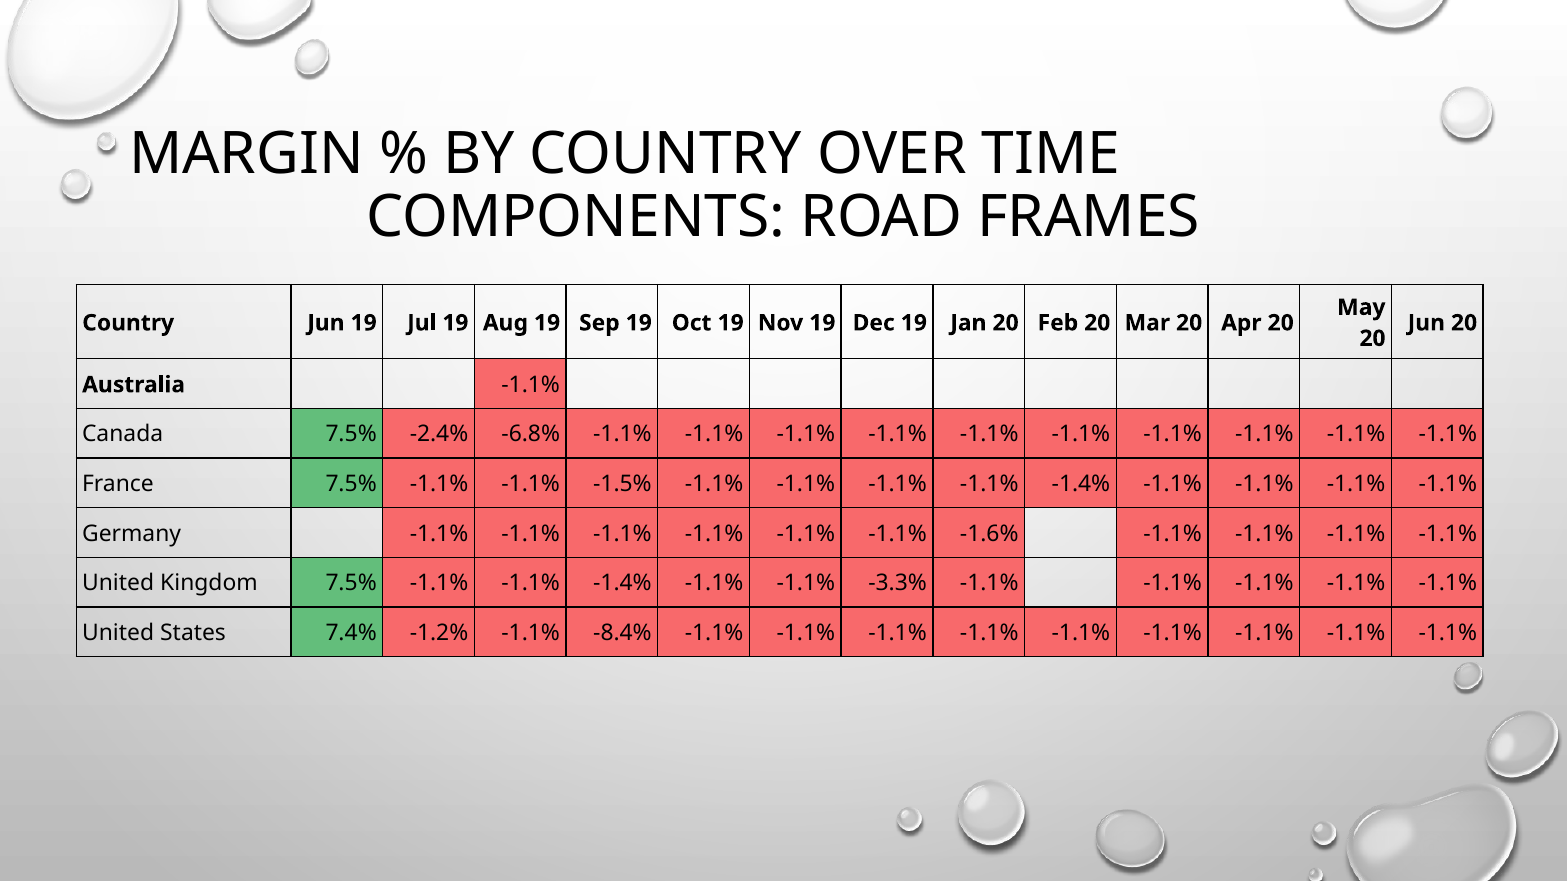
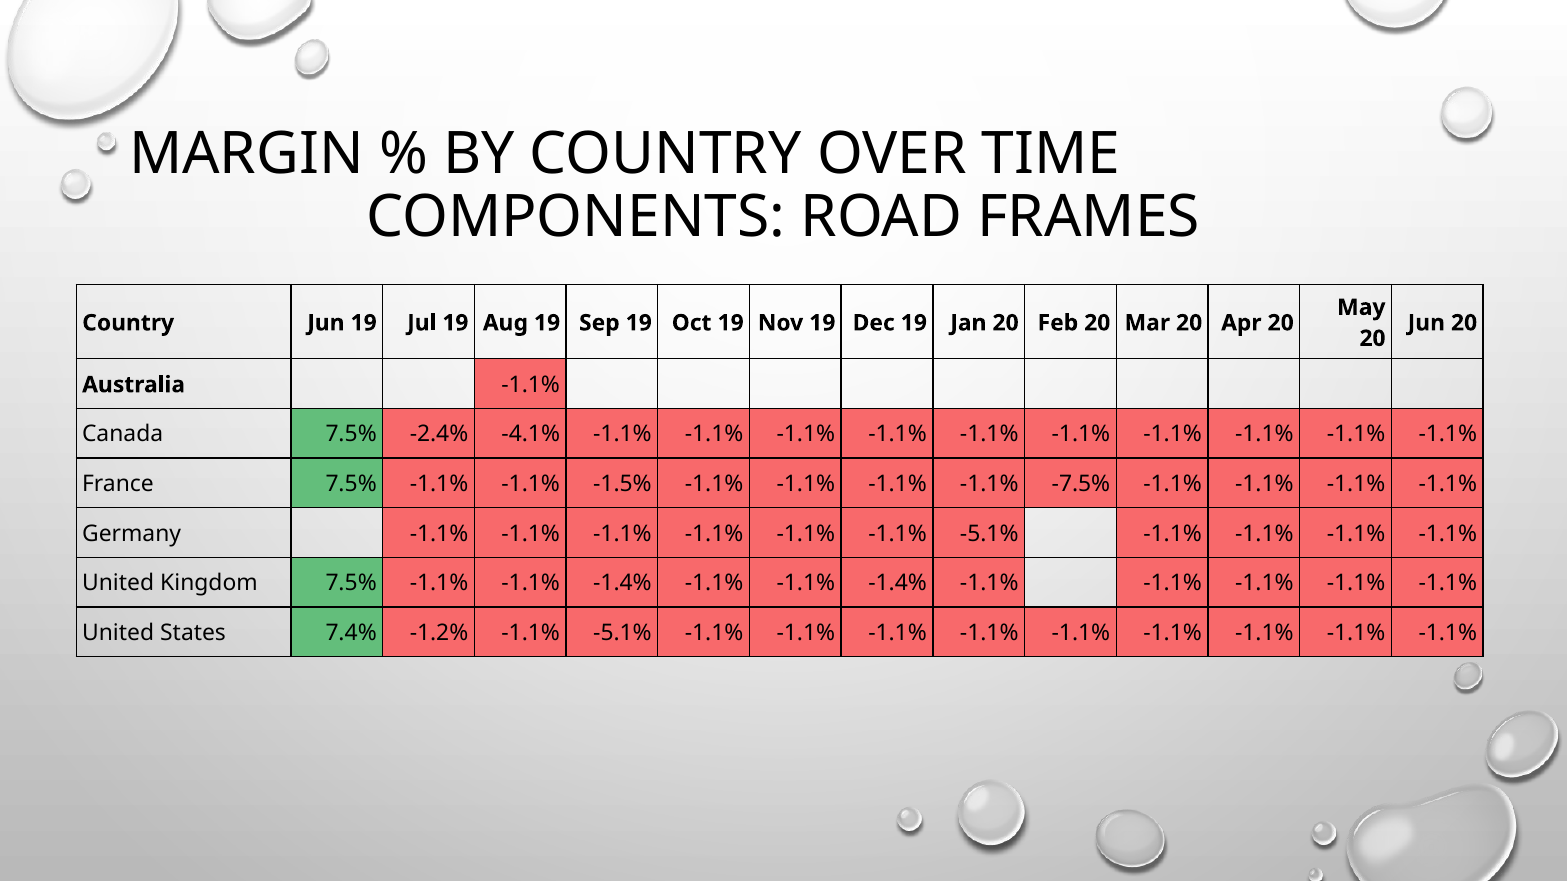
-6.8%: -6.8% -> -4.1%
-1.1% -1.1% -1.1% -1.4%: -1.4% -> -7.5%
-1.1% -1.1% -1.6%: -1.6% -> -5.1%
-1.4% -1.1% -1.1% -3.3%: -3.3% -> -1.4%
-1.2% -1.1% -8.4%: -8.4% -> -5.1%
